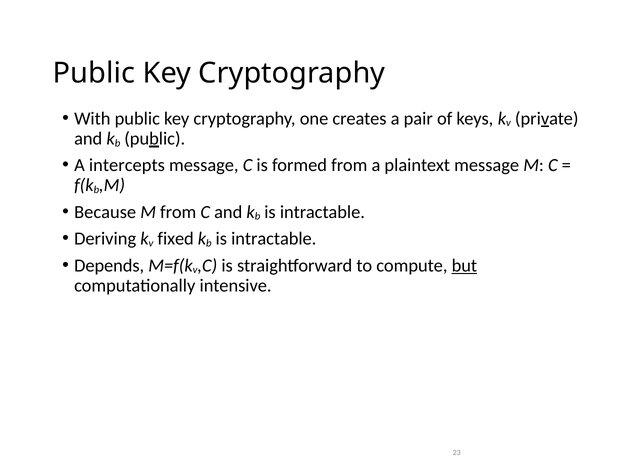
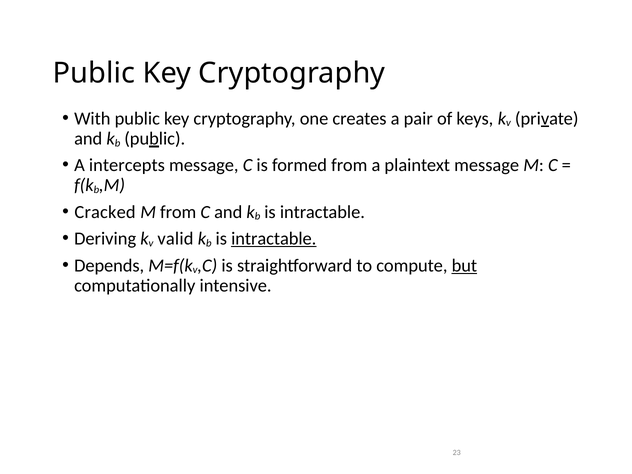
Because: Because -> Cracked
fixed: fixed -> valid
intractable at (274, 239) underline: none -> present
